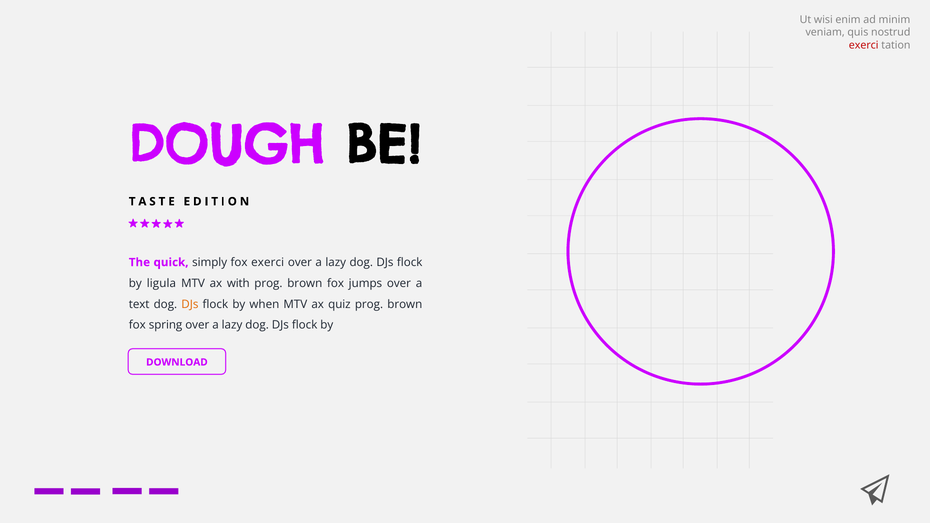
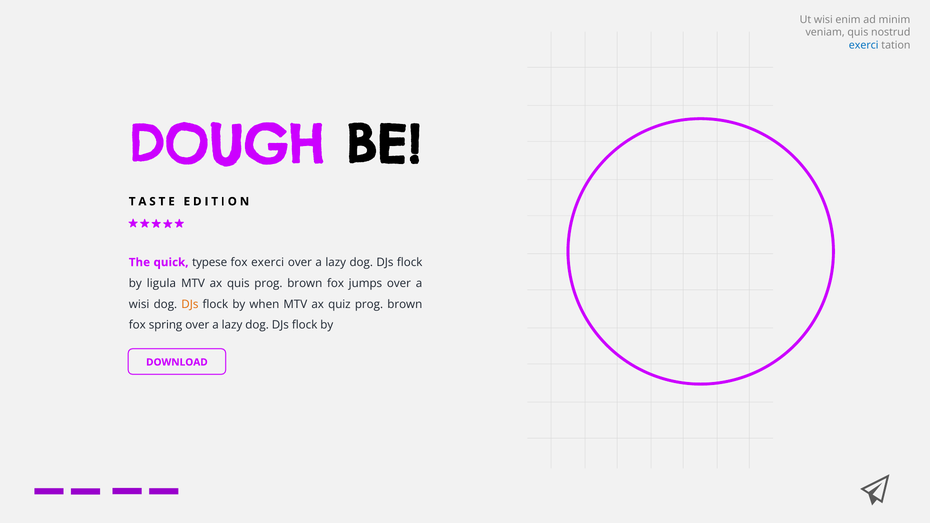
exerci at (864, 45) colour: red -> blue
simply: simply -> typese
ax with: with -> quis
text at (139, 304): text -> wisi
